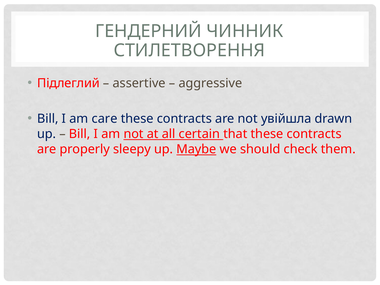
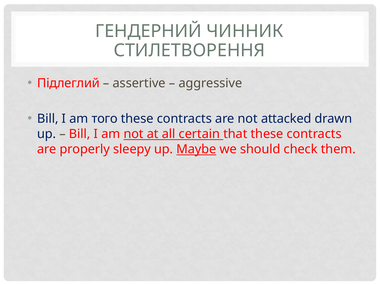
care: care -> того
увійшла: увійшла -> attacked
